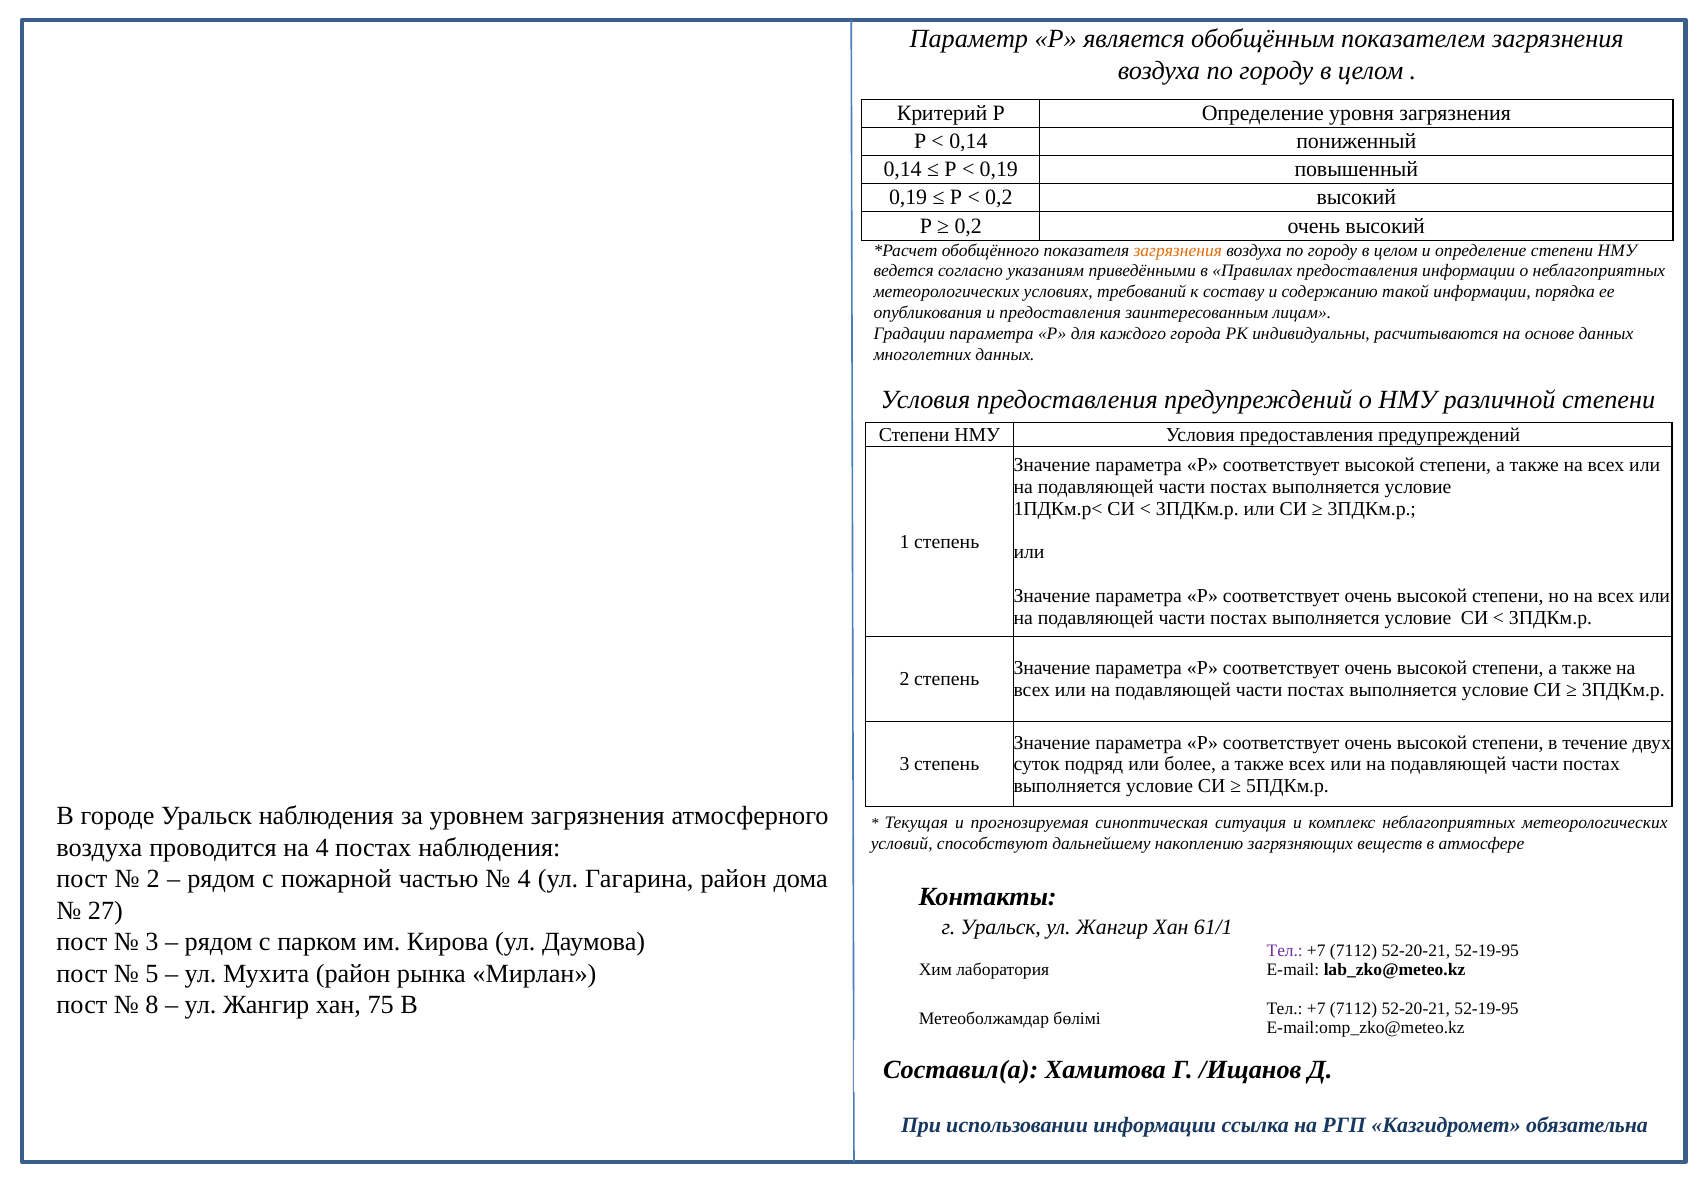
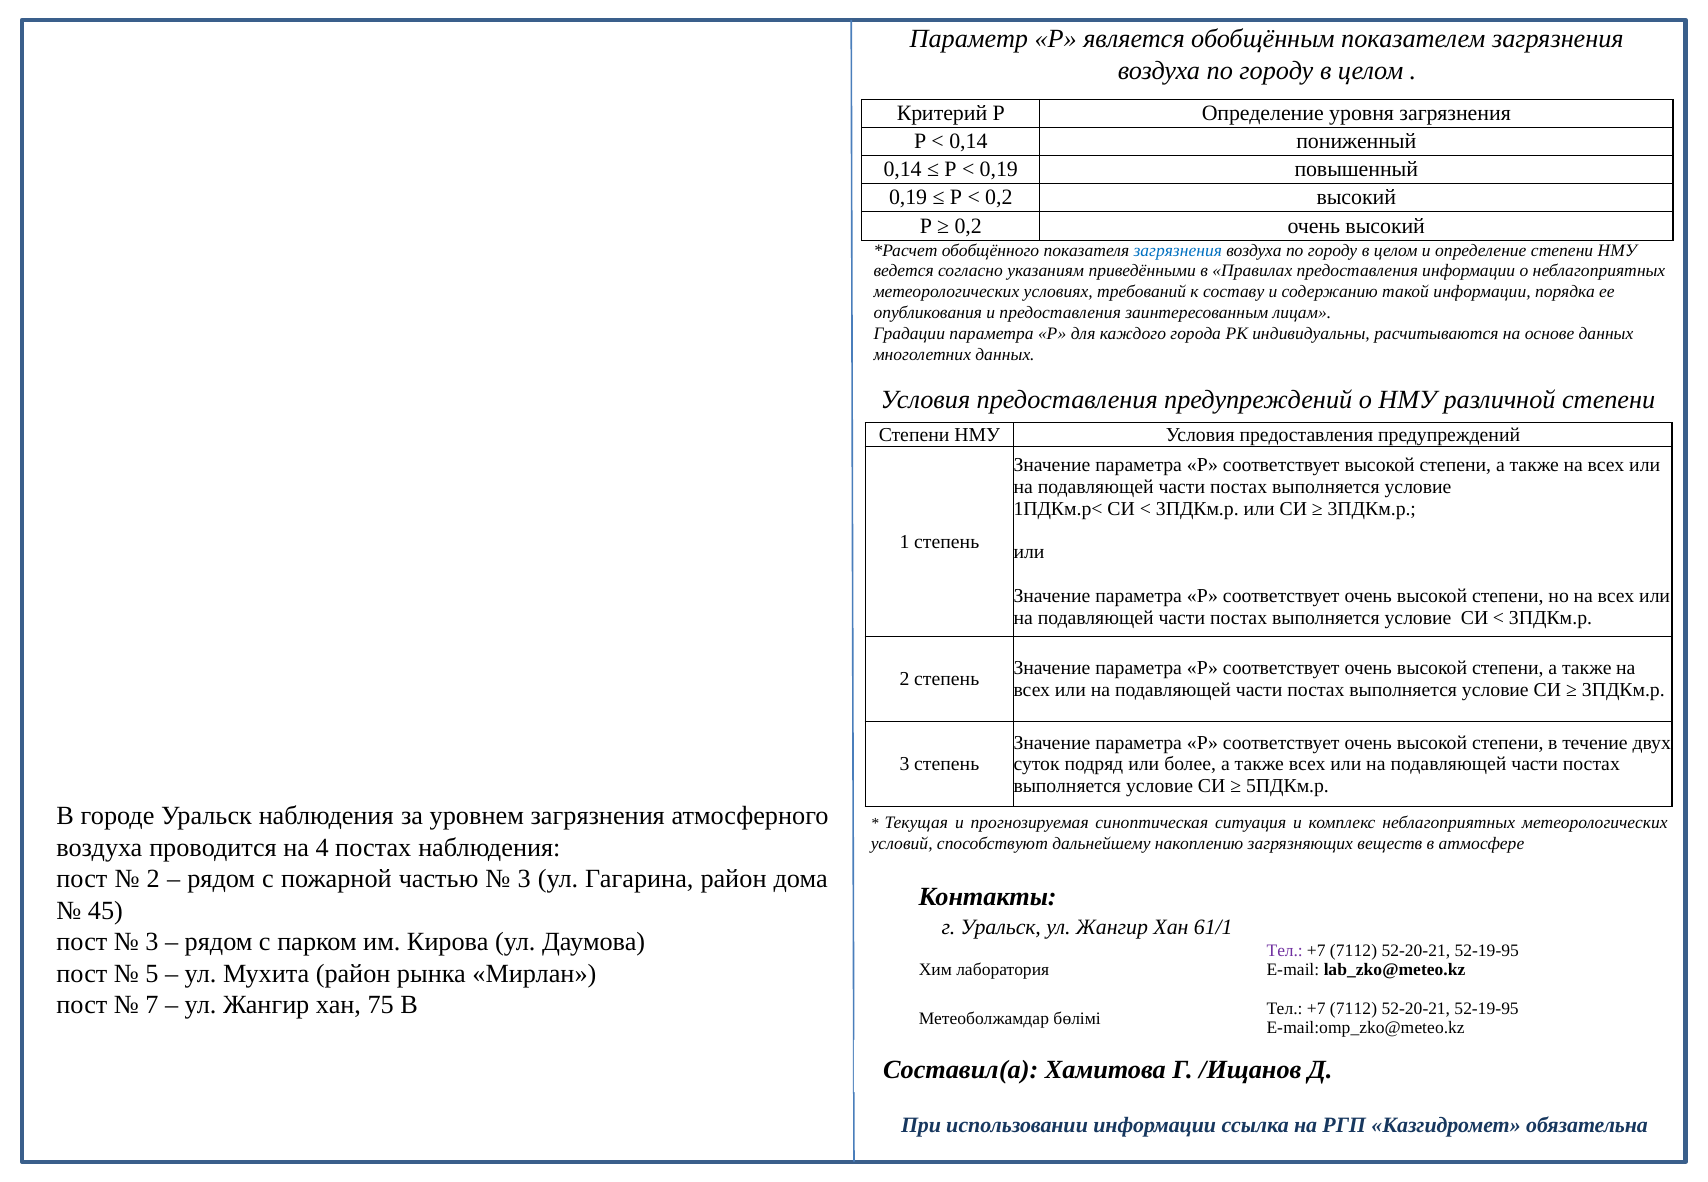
загрязнения at (1178, 250) colour: orange -> blue
4 at (524, 879): 4 -> 3
27: 27 -> 45
8: 8 -> 7
